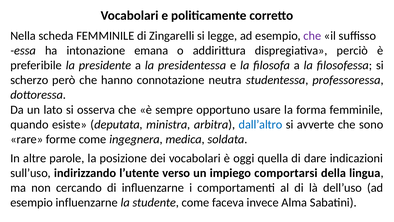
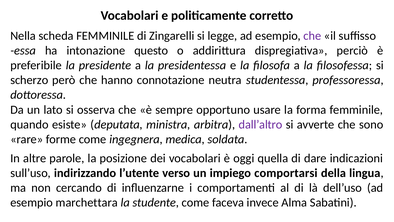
emana: emana -> questo
dall’altro colour: blue -> purple
esempio influenzarne: influenzarne -> marchettara
